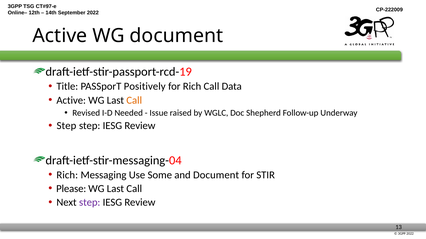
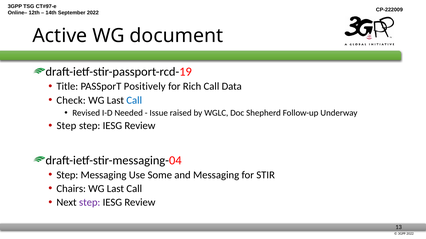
Active at (71, 100): Active -> Check
Call at (134, 100) colour: orange -> blue
Rich at (67, 175): Rich -> Step
and Document: Document -> Messaging
Please: Please -> Chairs
